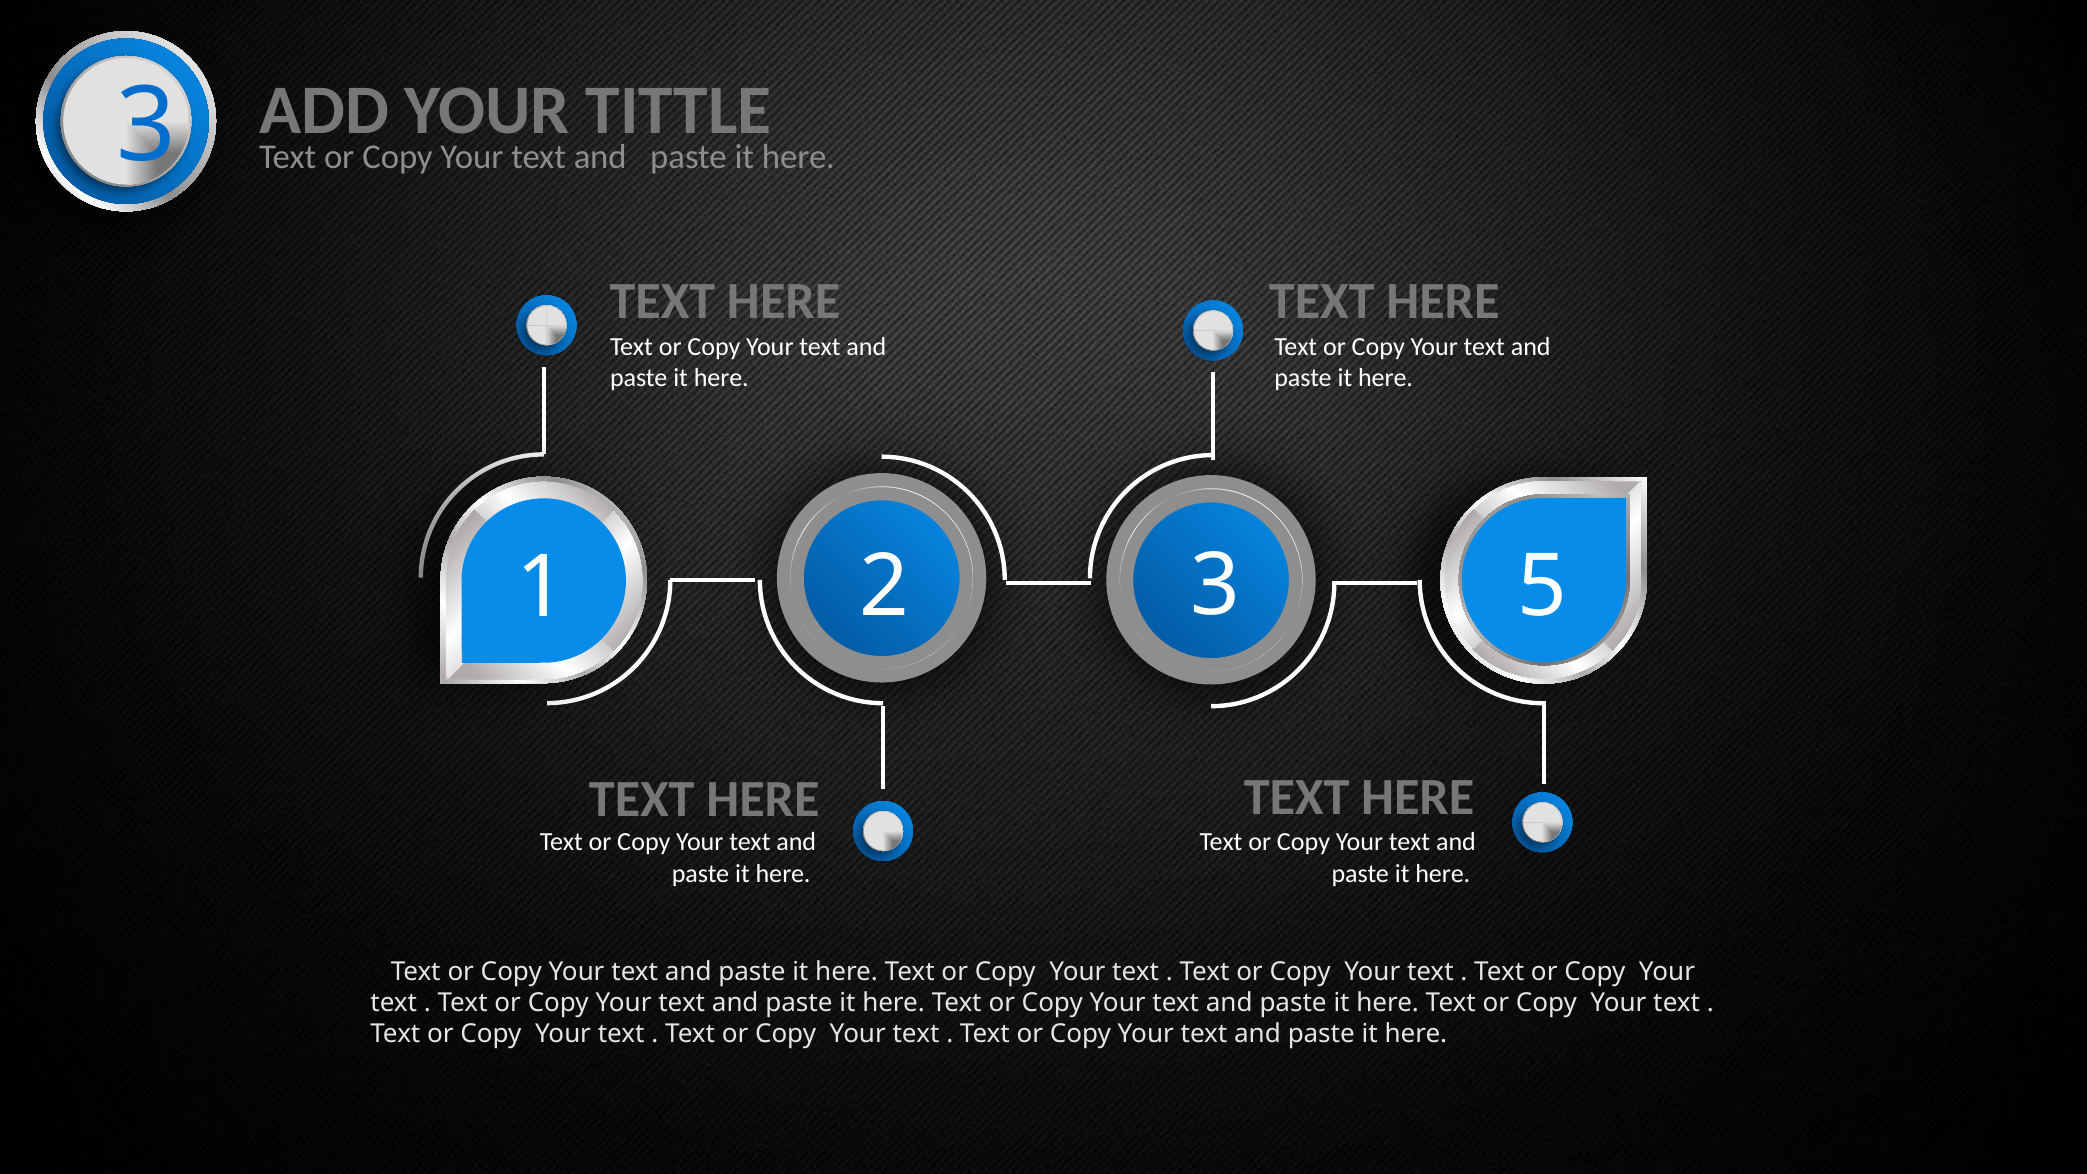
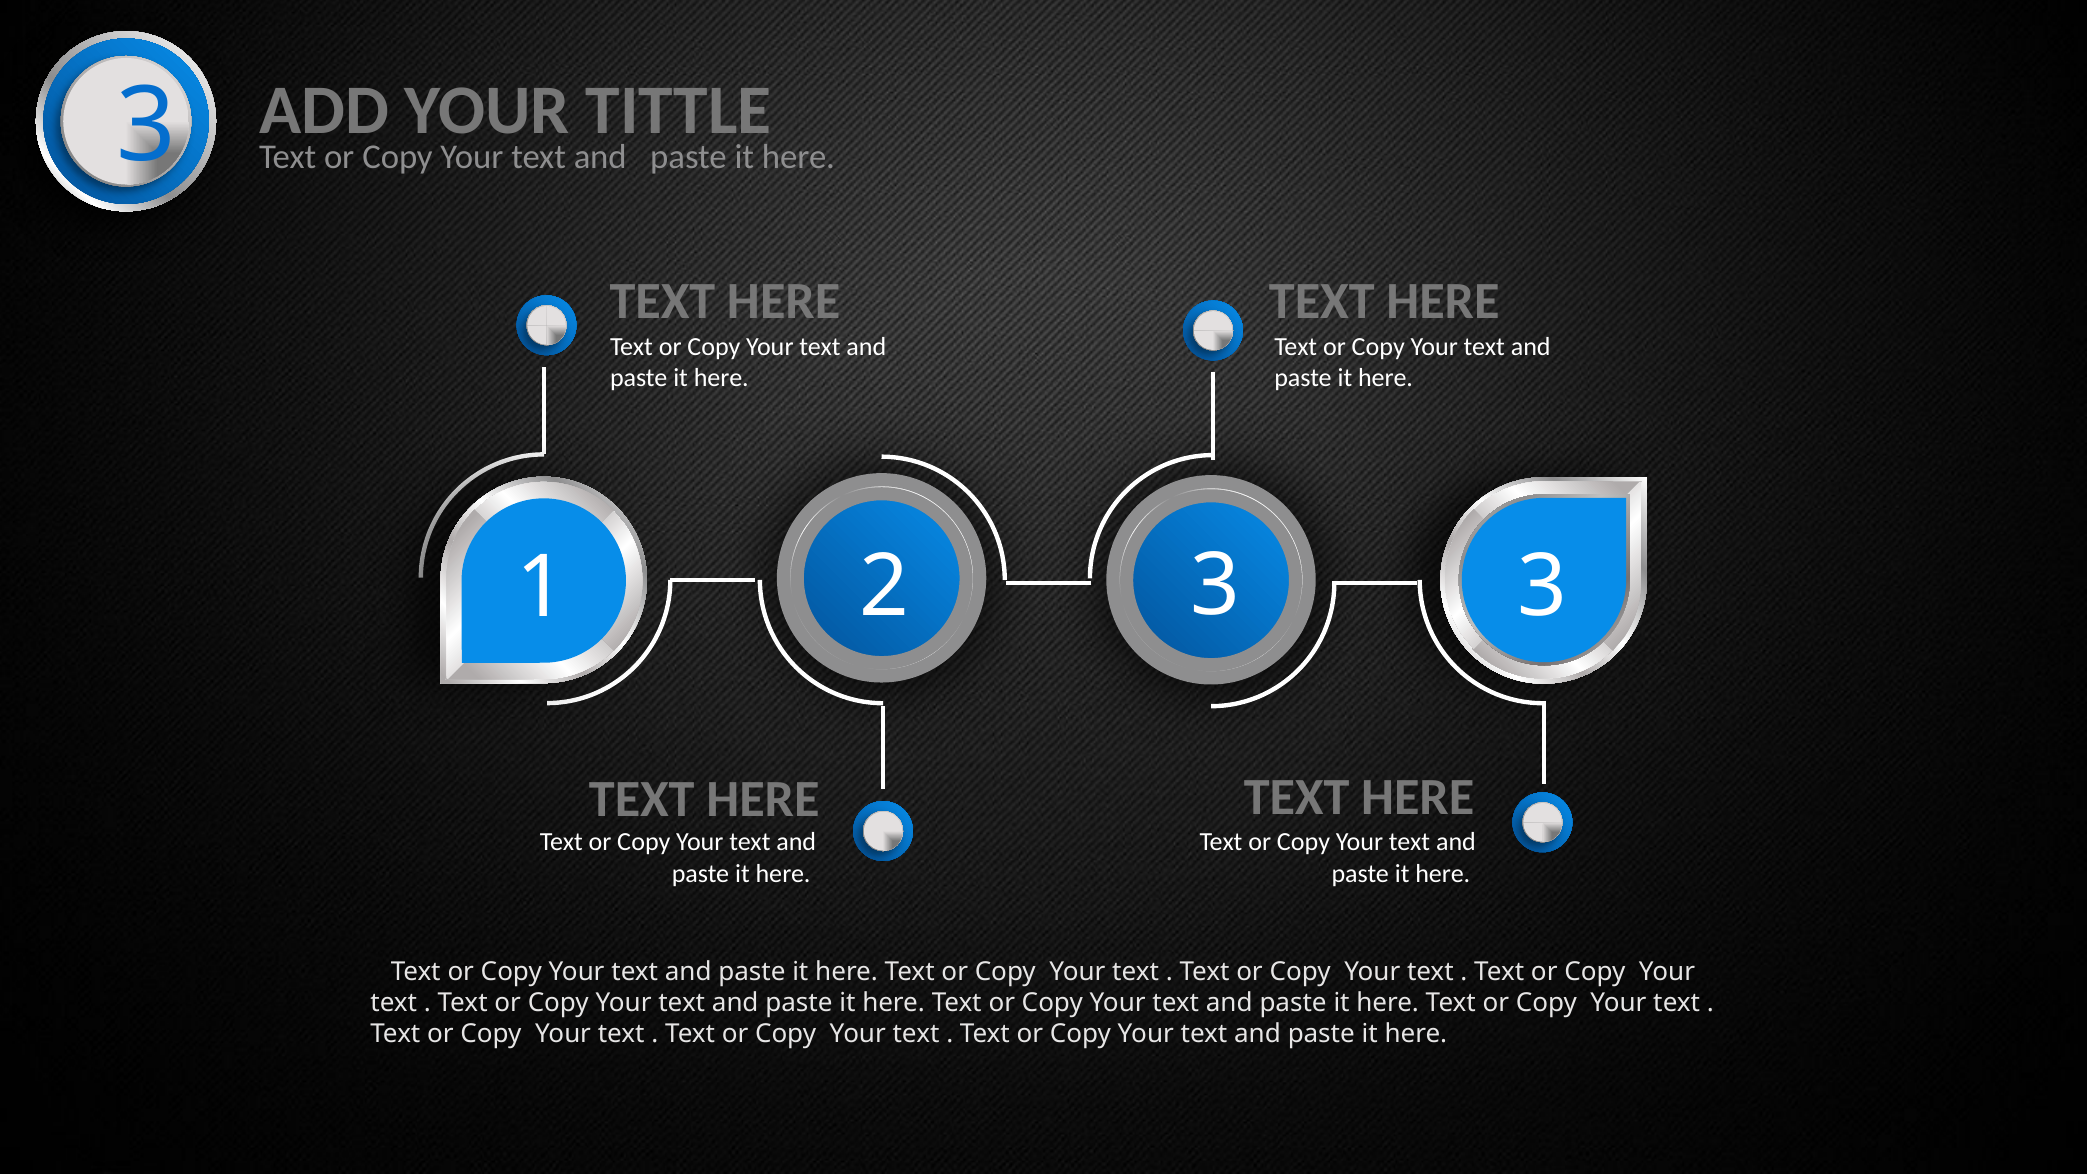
3 5: 5 -> 3
